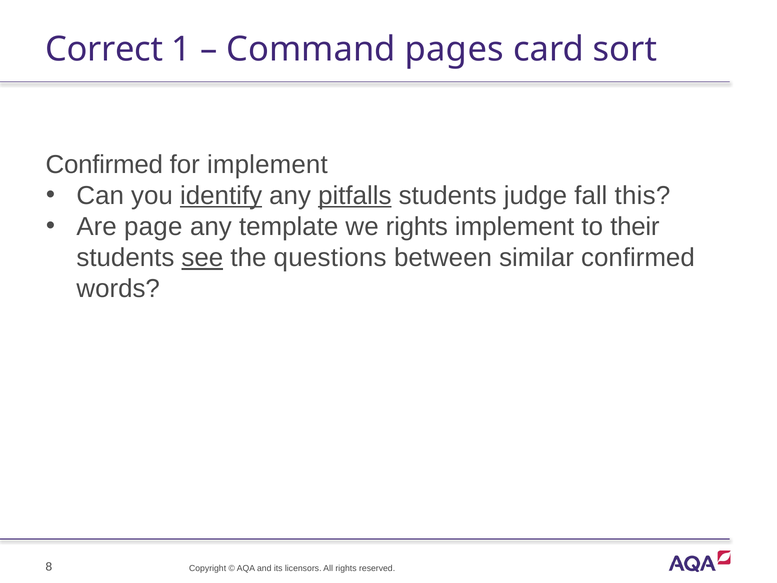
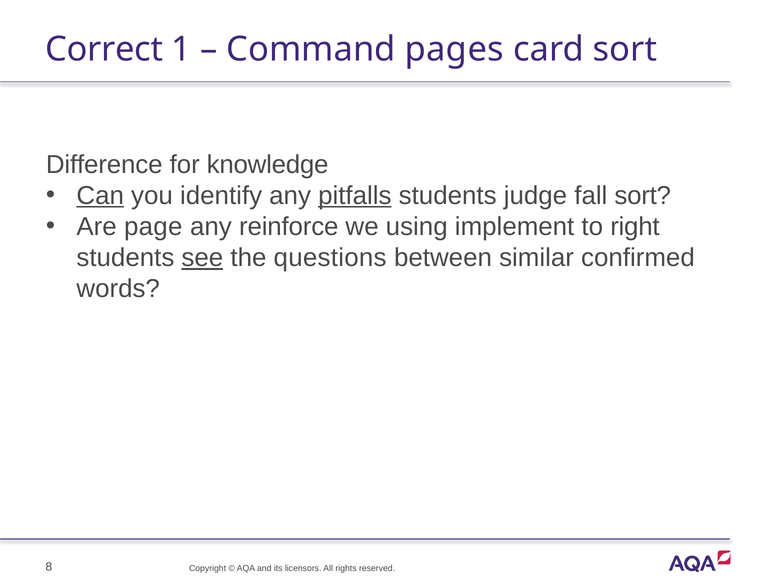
Confirmed at (104, 165): Confirmed -> Difference
for implement: implement -> knowledge
Can underline: none -> present
identify underline: present -> none
fall this: this -> sort
template: template -> reinforce
we rights: rights -> using
their: their -> right
